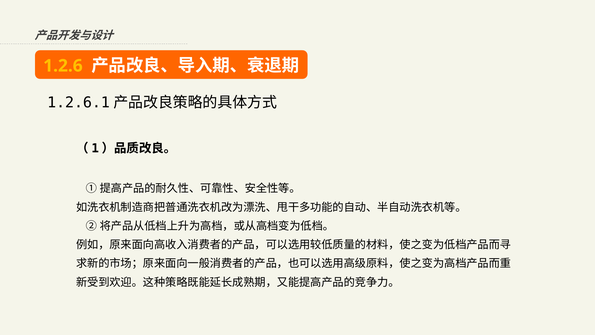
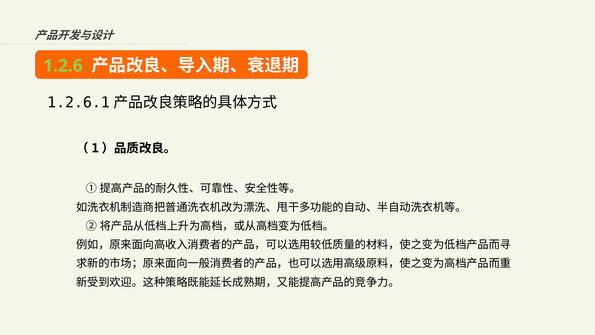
1.2.6 colour: yellow -> light green
